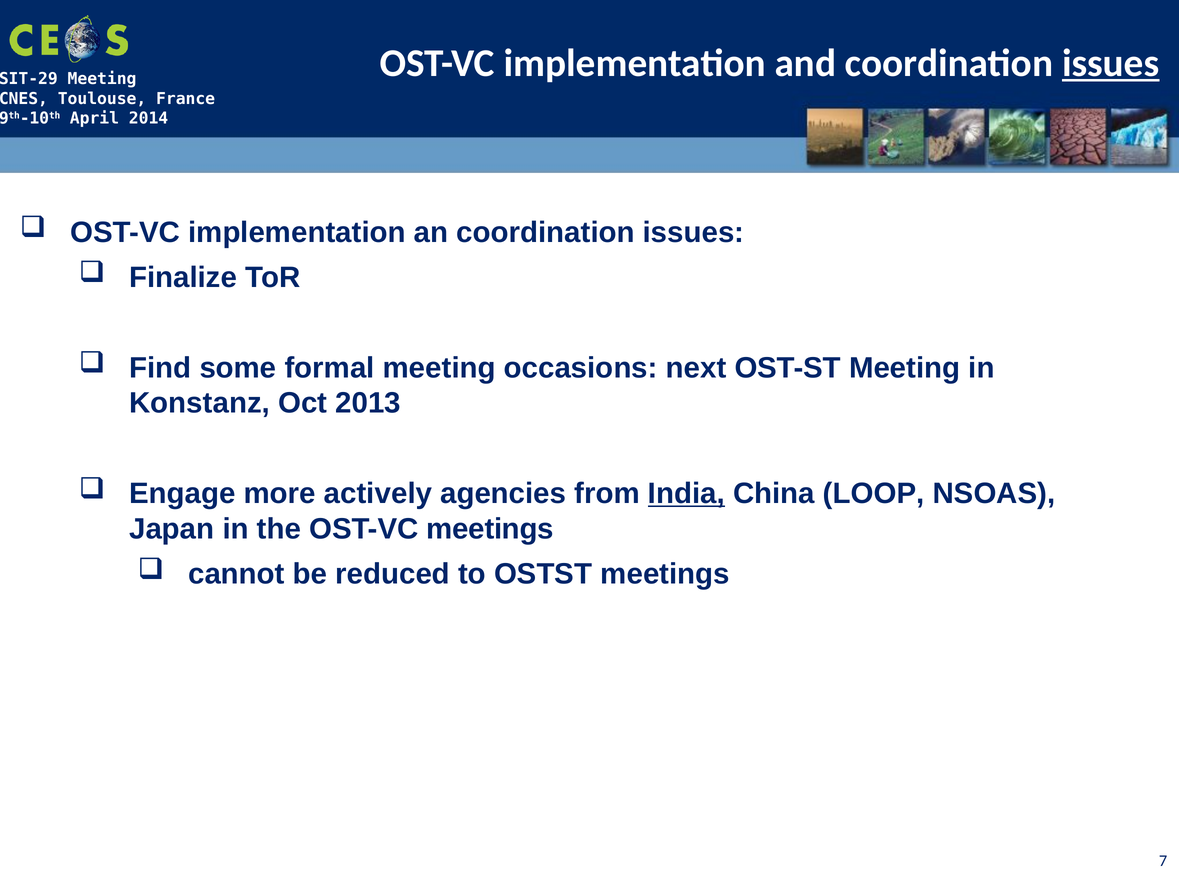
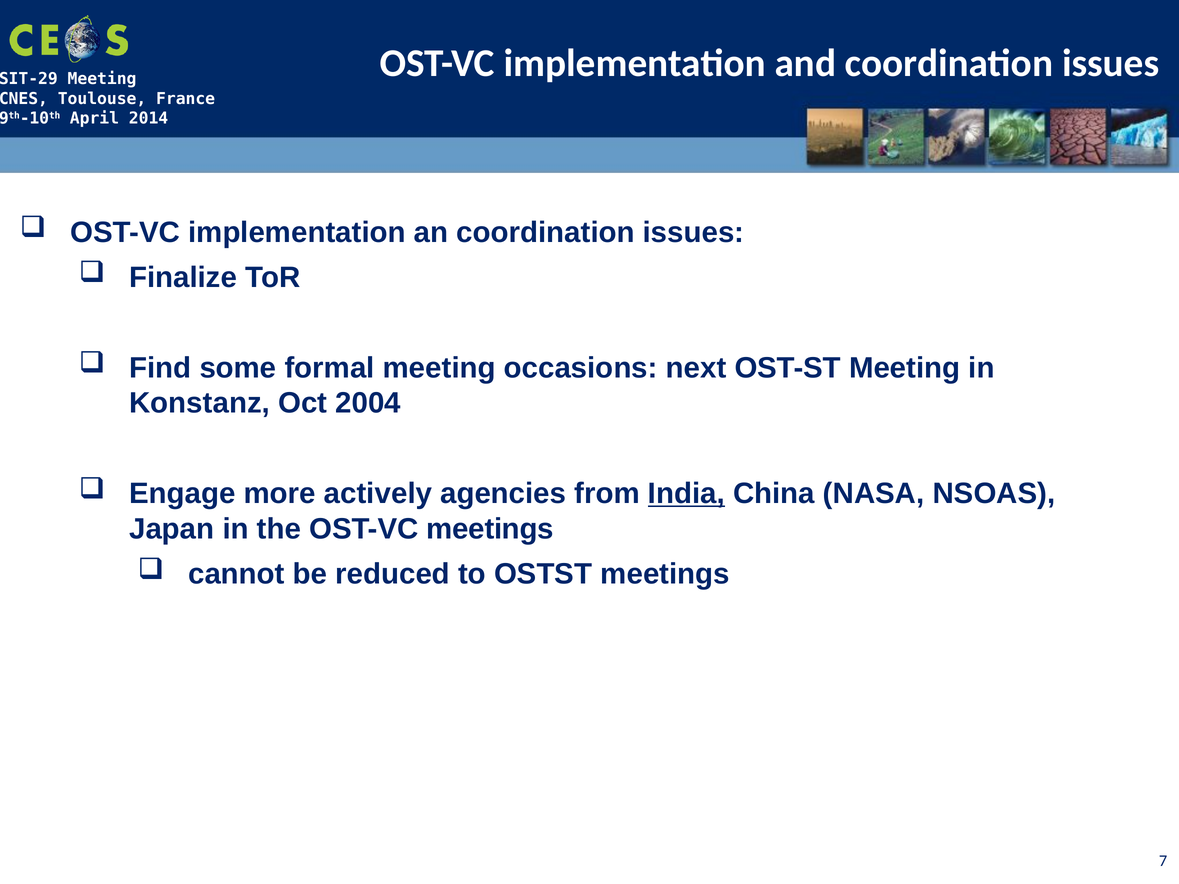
issues at (1111, 63) underline: present -> none
2013: 2013 -> 2004
LOOP: LOOP -> NASA
